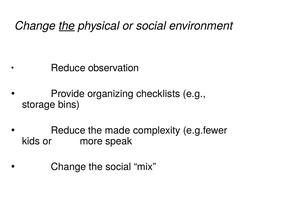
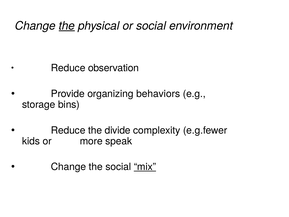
checklists: checklists -> behaviors
made: made -> divide
mix underline: none -> present
